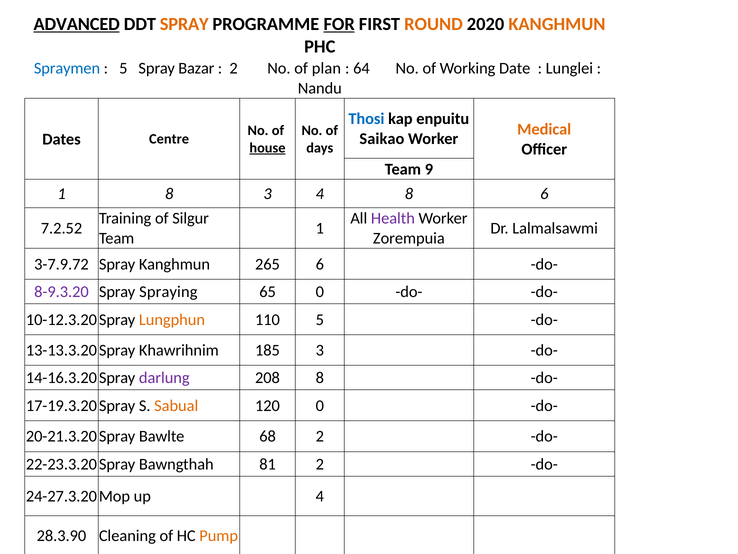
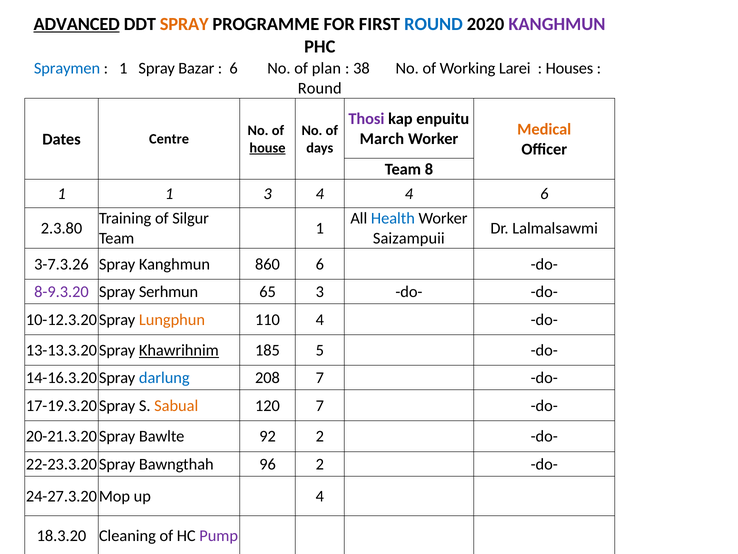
FOR underline: present -> none
ROUND at (433, 24) colour: orange -> blue
KANGHMUN at (557, 24) colour: orange -> purple
5 at (123, 68): 5 -> 1
2 at (234, 68): 2 -> 6
64: 64 -> 38
Date: Date -> Larei
Lunglei: Lunglei -> Houses
Nandu at (320, 88): Nandu -> Round
Thosi colour: blue -> purple
Saikao: Saikao -> March
9: 9 -> 8
1 8: 8 -> 1
4 8: 8 -> 4
Health colour: purple -> blue
7.2.52: 7.2.52 -> 2.3.80
Zorempuia: Zorempuia -> Saizampuii
3-7.9.72: 3-7.9.72 -> 3-7.3.26
265: 265 -> 860
Spraying: Spraying -> Serhmun
65 0: 0 -> 3
110 5: 5 -> 4
Khawrihnim underline: none -> present
185 3: 3 -> 5
darlung colour: purple -> blue
208 8: 8 -> 7
120 0: 0 -> 7
68: 68 -> 92
81: 81 -> 96
28.3.90: 28.3.90 -> 18.3.20
Pump colour: orange -> purple
